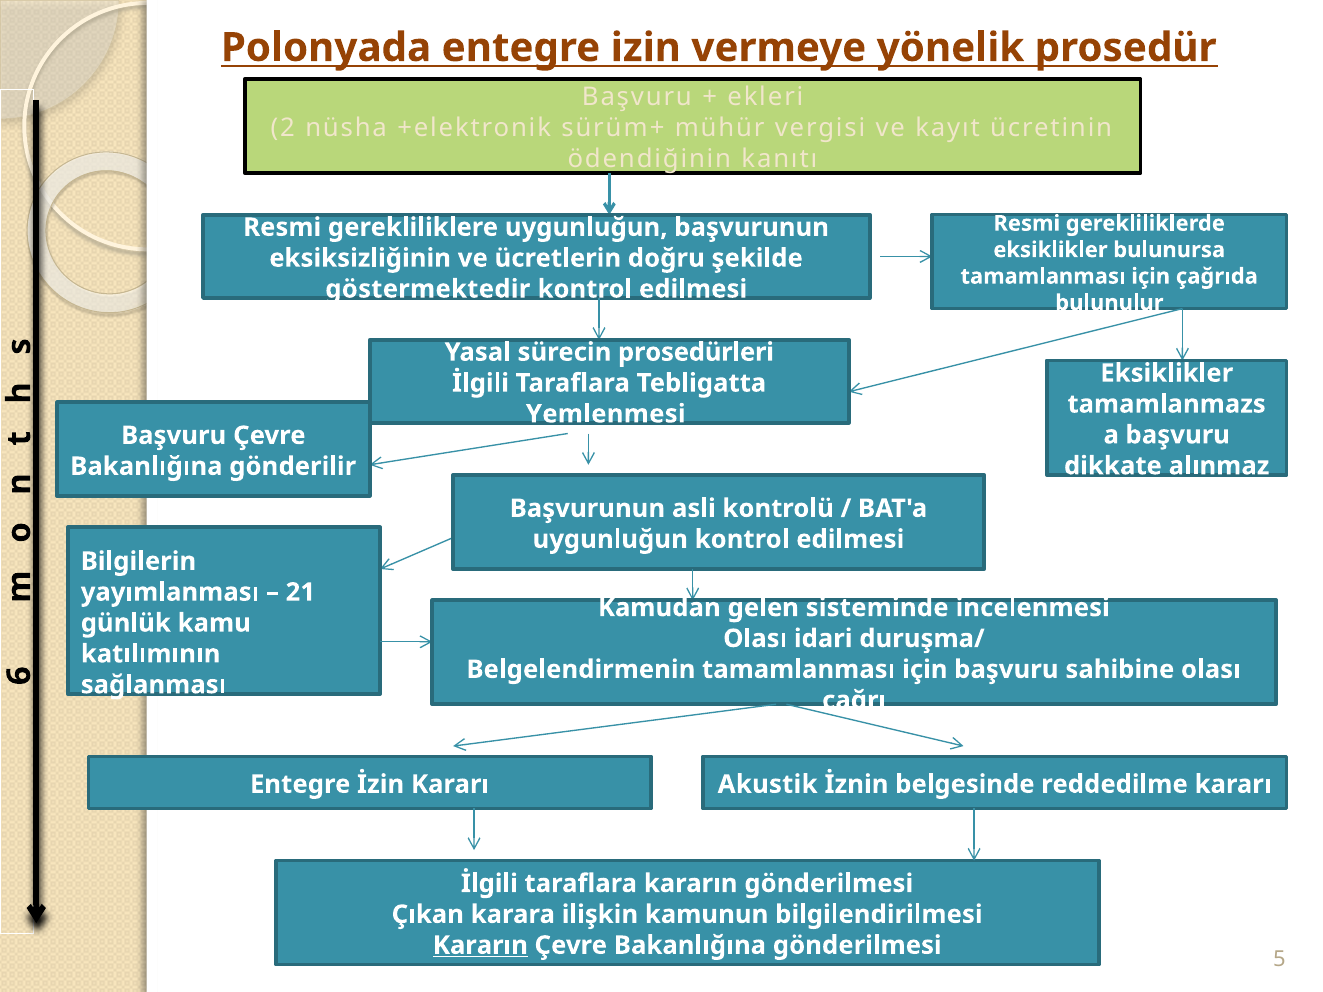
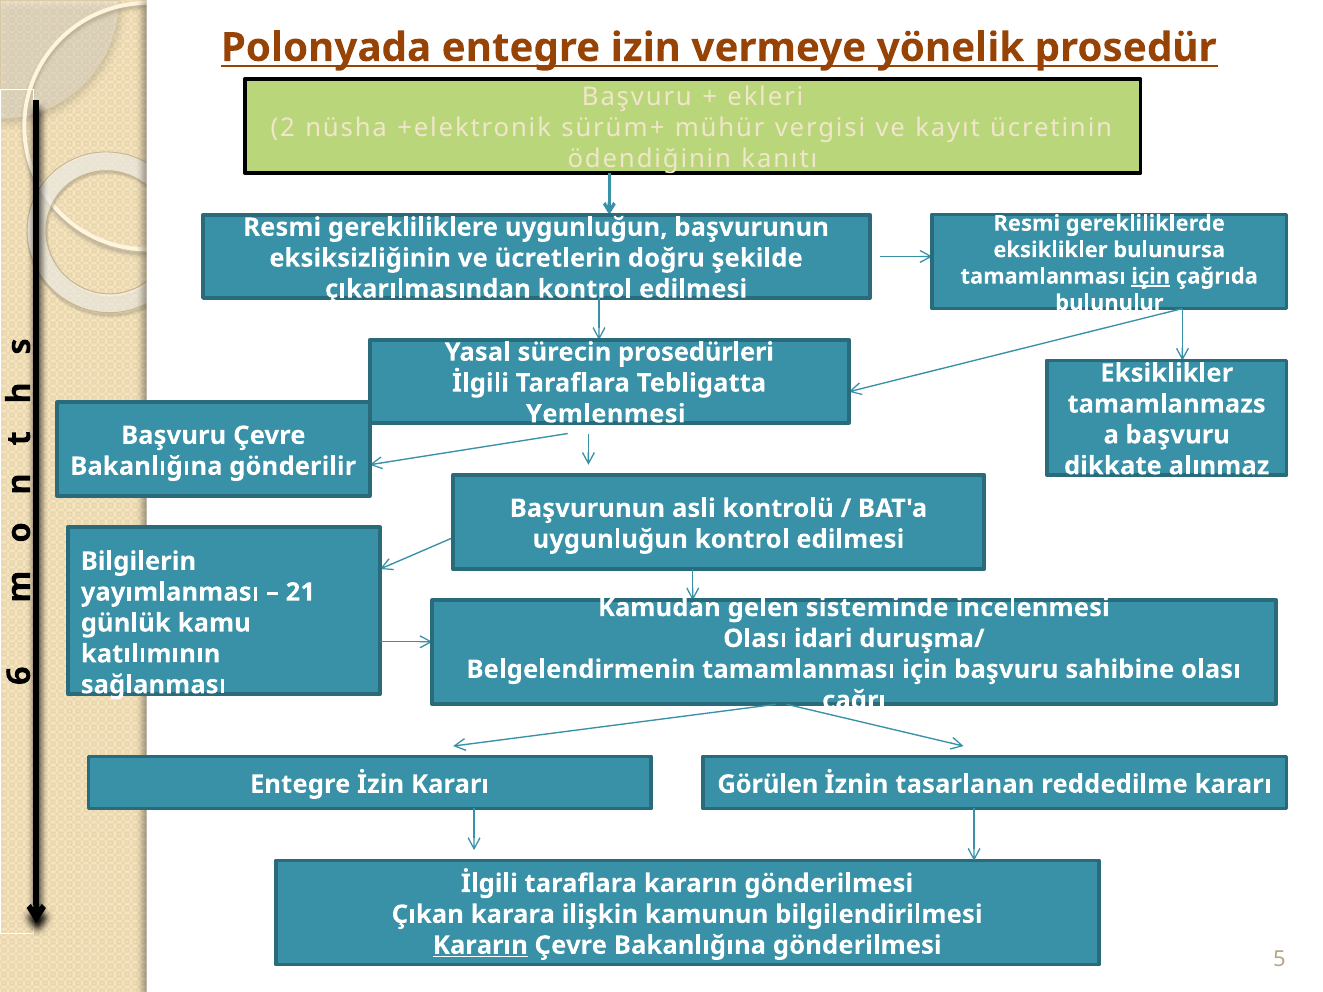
için at (1151, 276) underline: none -> present
göstermektedir: göstermektedir -> çıkarılmasından
Akustik: Akustik -> Görülen
belgesinde: belgesinde -> tasarlanan
